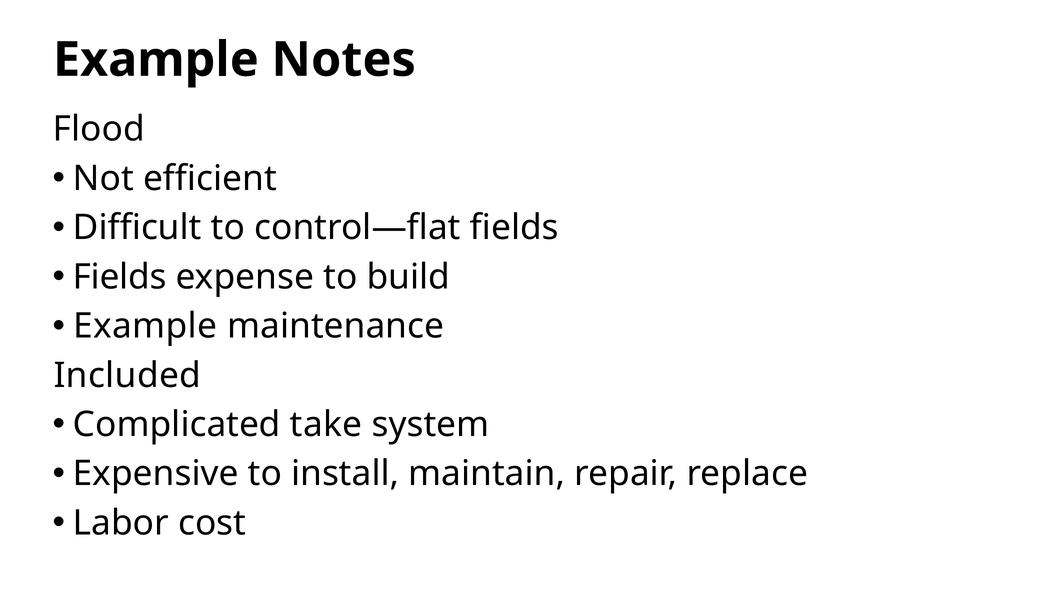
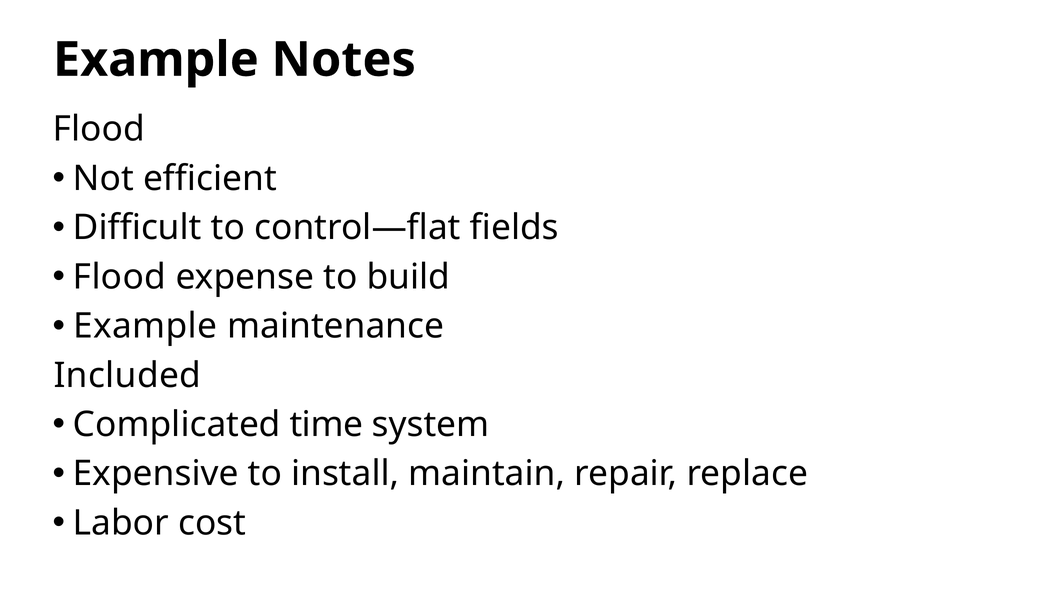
Fields at (120, 277): Fields -> Flood
take: take -> time
